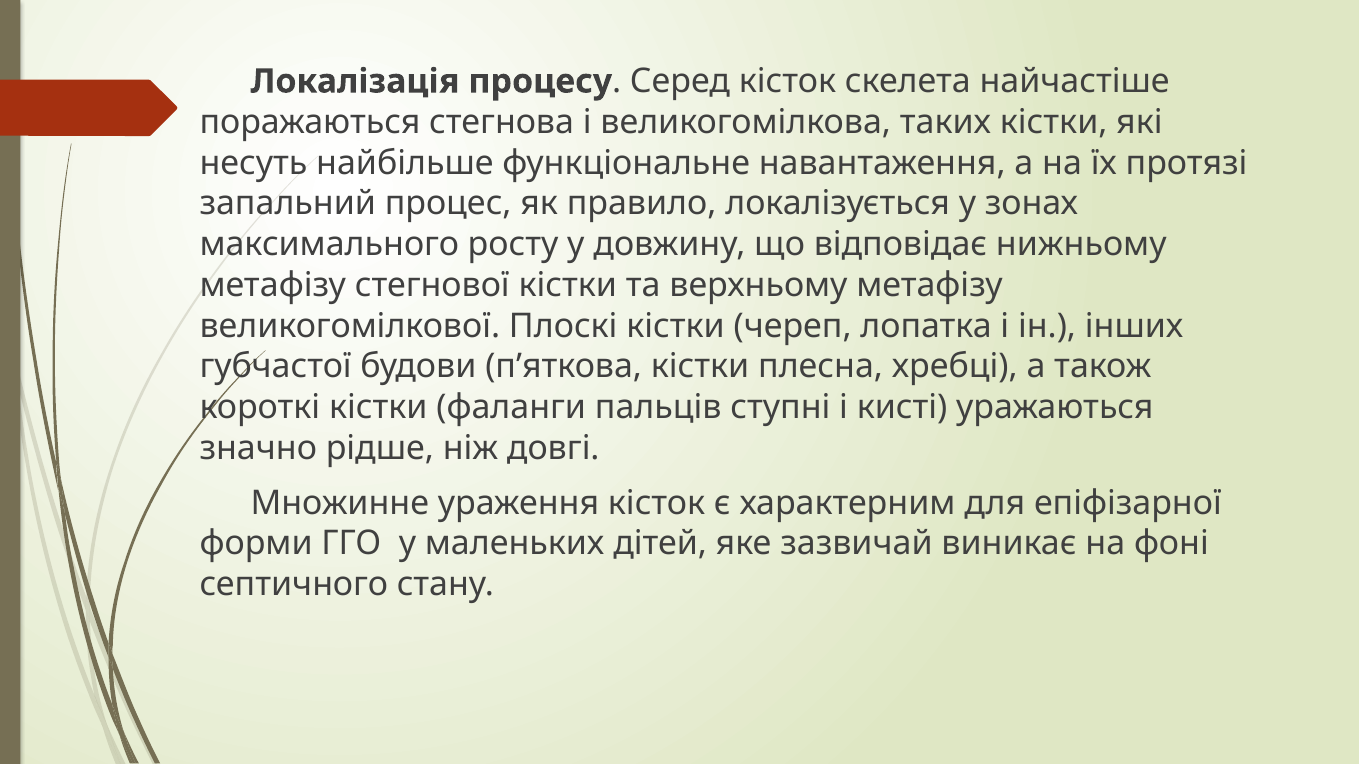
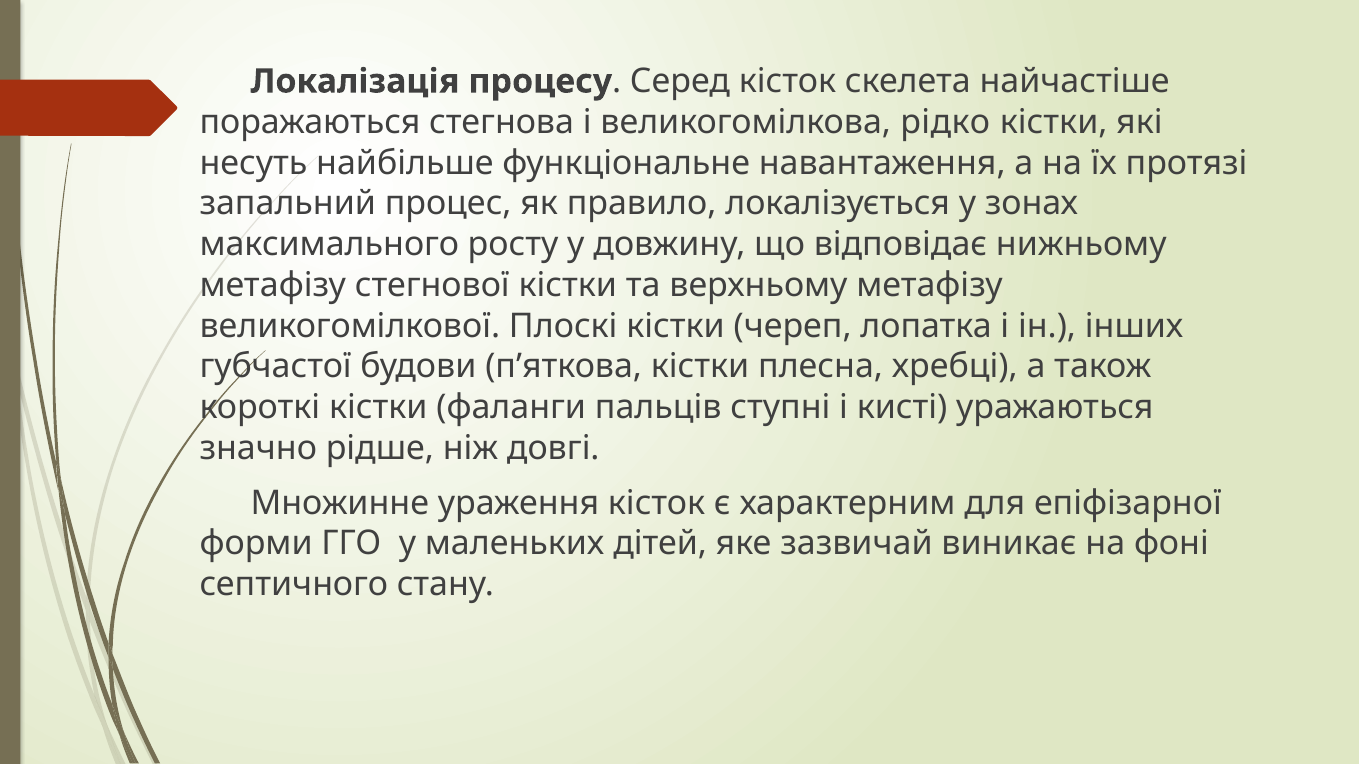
таких: таких -> рідко
